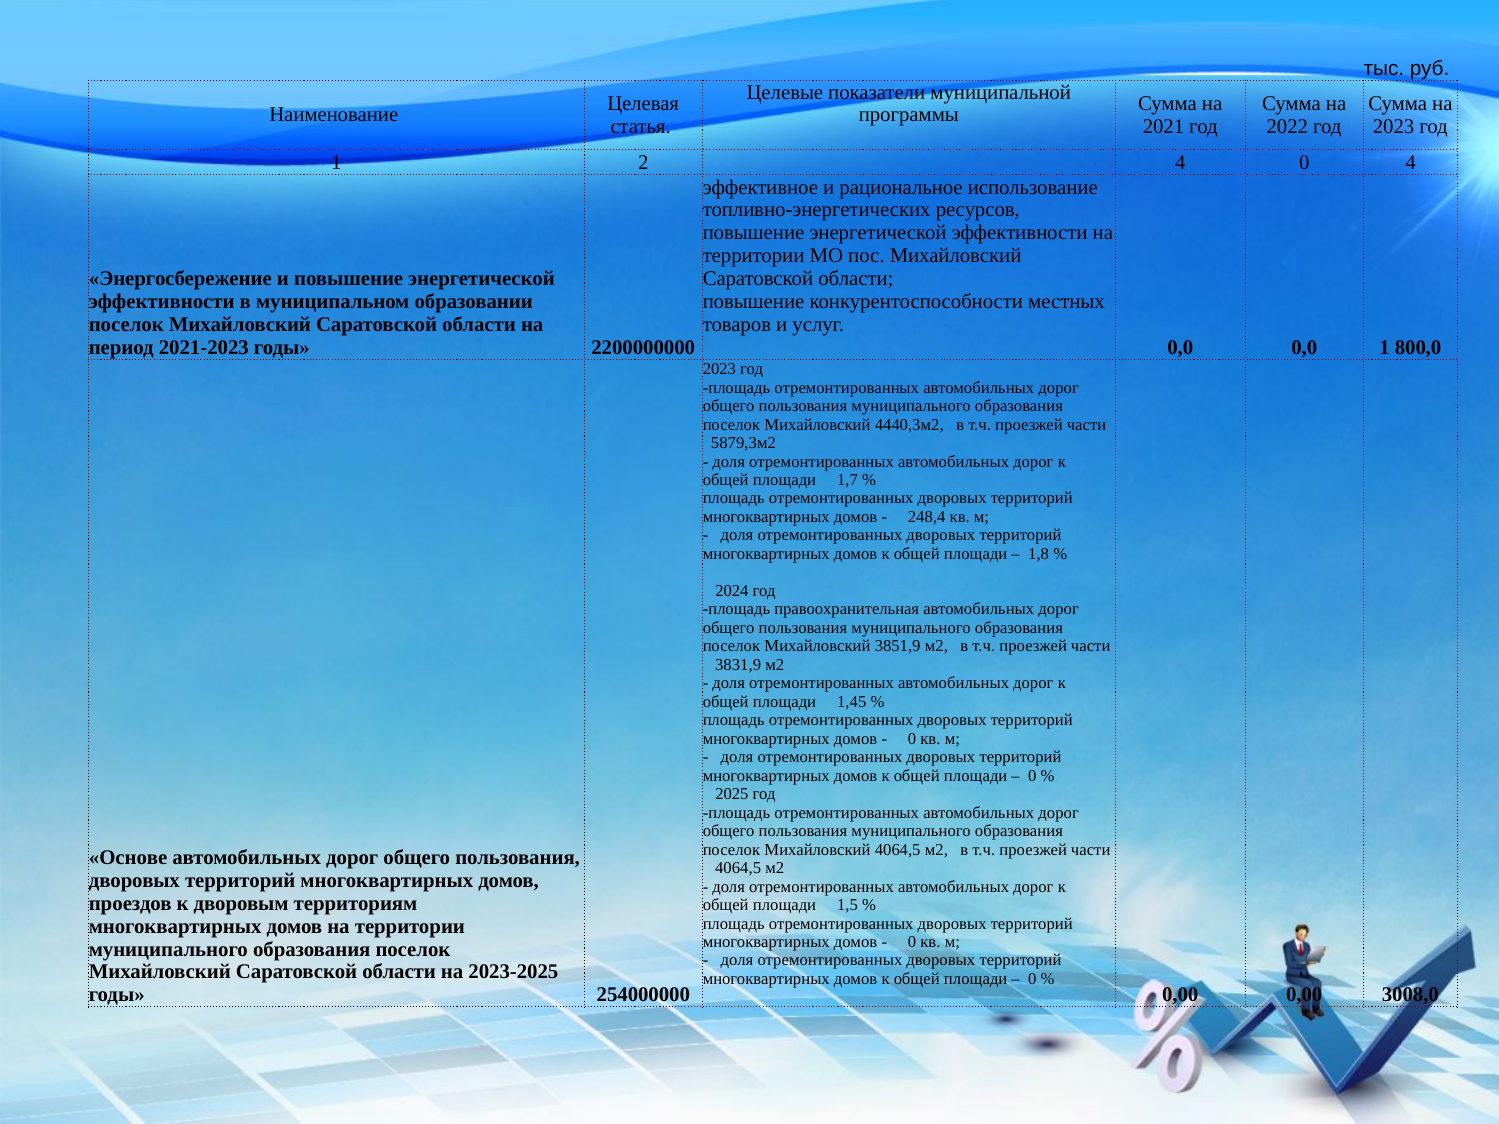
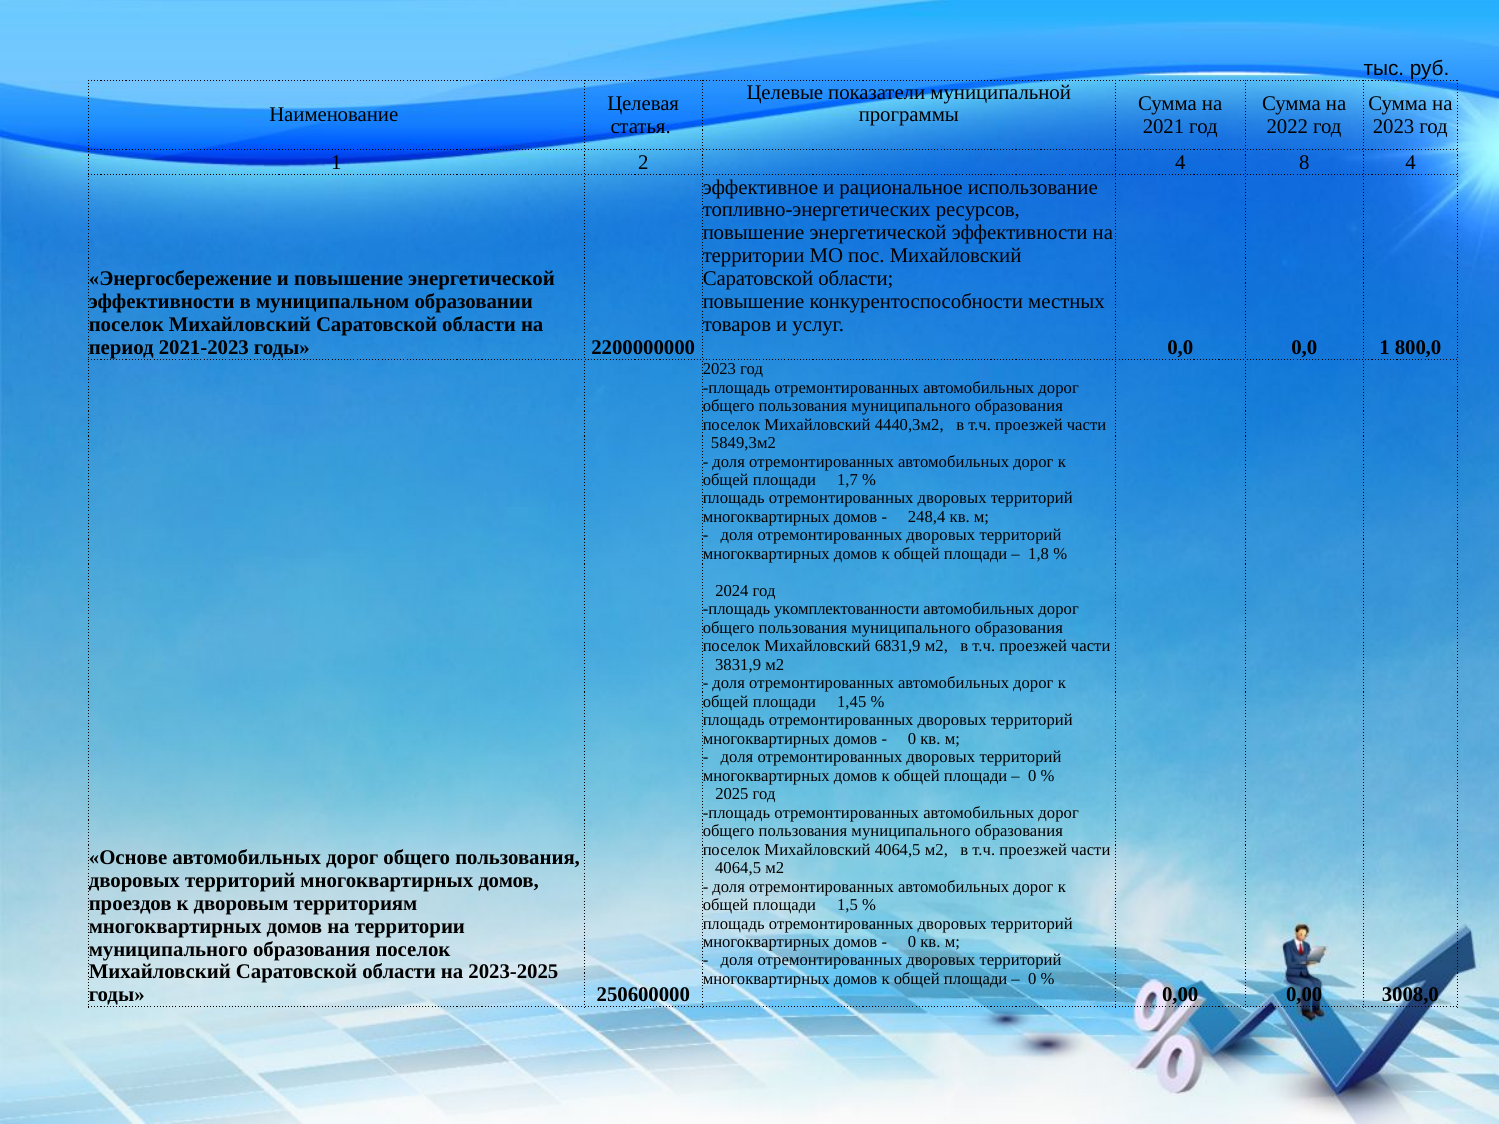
4 0: 0 -> 8
5879,3м2: 5879,3м2 -> 5849,3м2
правоохранительная: правоохранительная -> укомплектованности
3851,9: 3851,9 -> 6831,9
254000000: 254000000 -> 250600000
